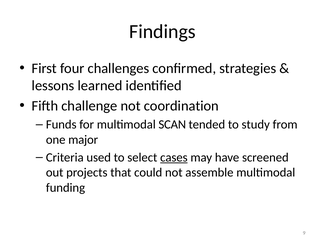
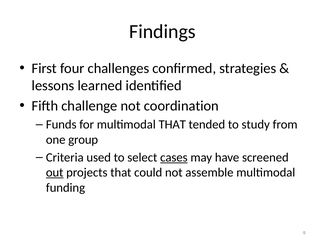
multimodal SCAN: SCAN -> THAT
major: major -> group
out underline: none -> present
